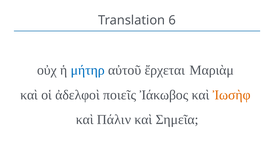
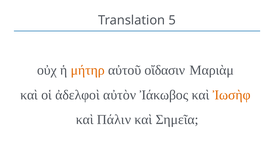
6: 6 -> 5
μήτηρ colour: blue -> orange
ἔρχεται: ἔρχεται -> οἴδασιν
ποιεῖς: ποιεῖς -> αὐτὸν
